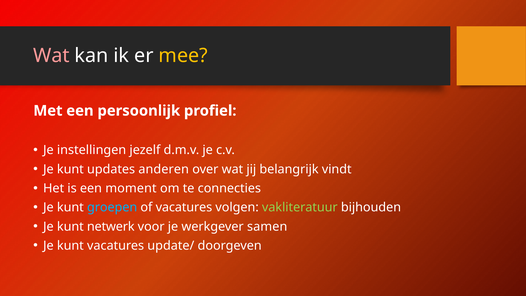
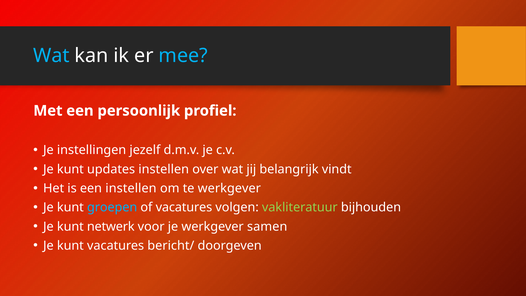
Wat at (51, 56) colour: pink -> light blue
mee colour: yellow -> light blue
updates anderen: anderen -> instellen
een moment: moment -> instellen
te connecties: connecties -> werkgever
update/: update/ -> bericht/
